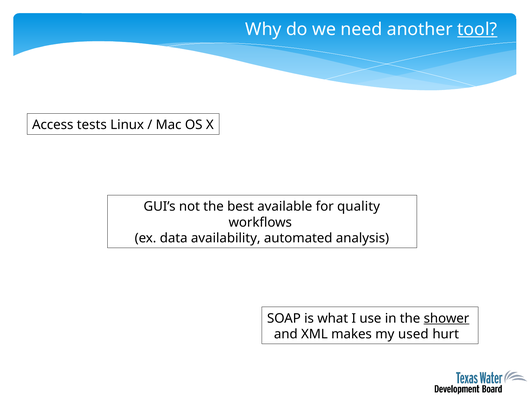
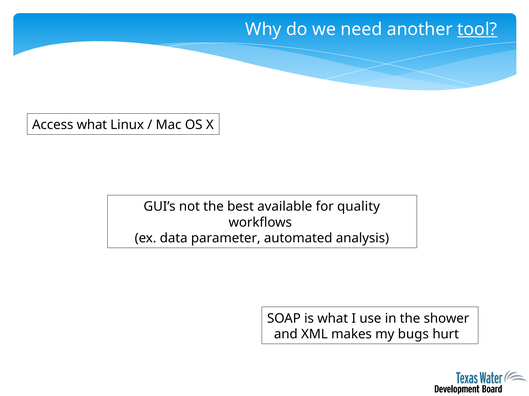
Access tests: tests -> what
availability: availability -> parameter
shower underline: present -> none
used: used -> bugs
